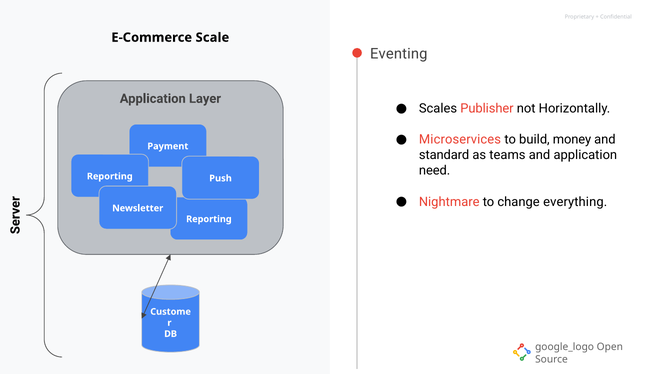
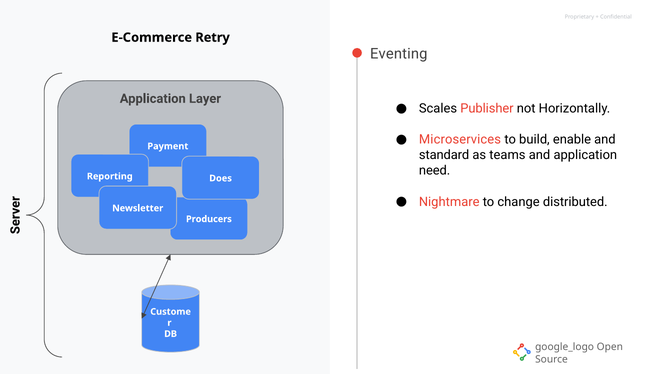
Scale: Scale -> Retry
money: money -> enable
Push: Push -> Does
everything: everything -> distributed
Reporting at (209, 219): Reporting -> Producers
